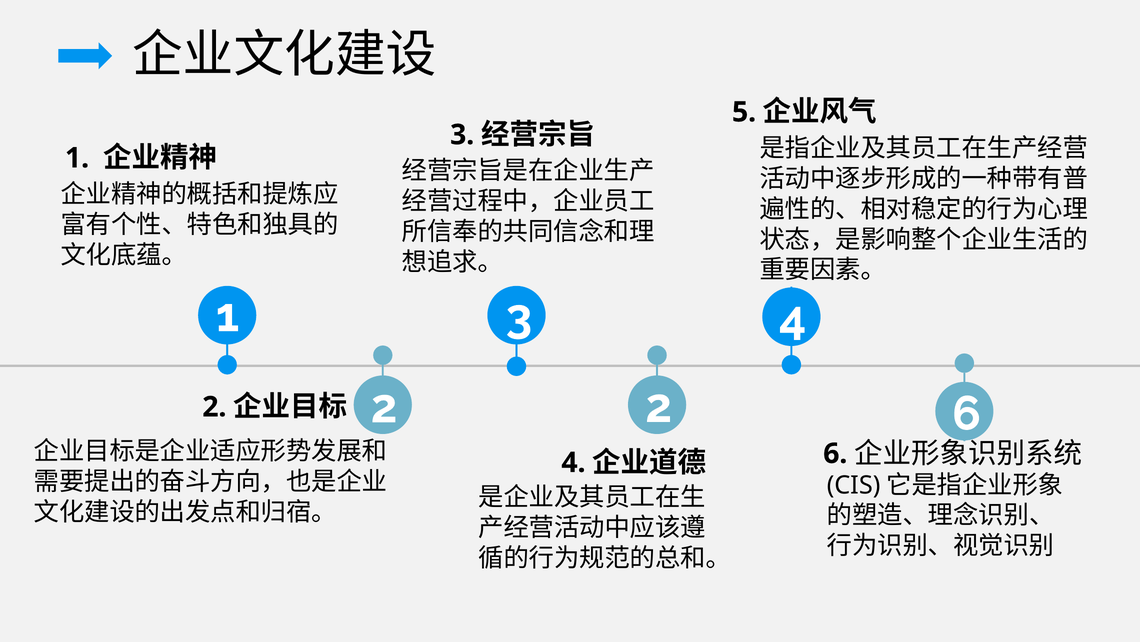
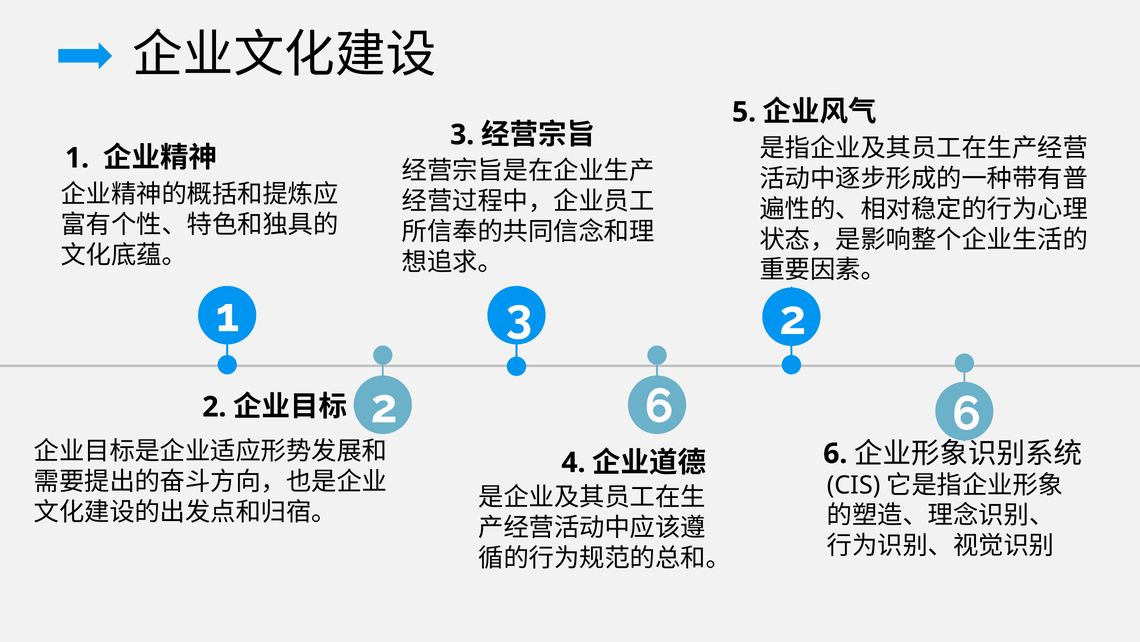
3 4: 4 -> 2
2 2: 2 -> 6
